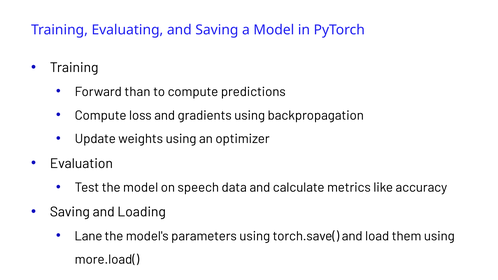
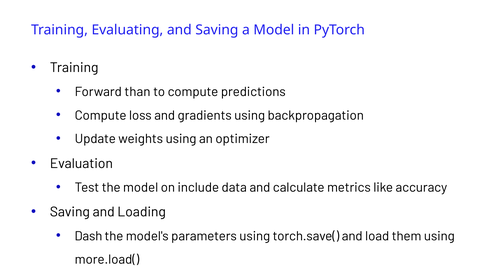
speech: speech -> include
Lane: Lane -> Dash
